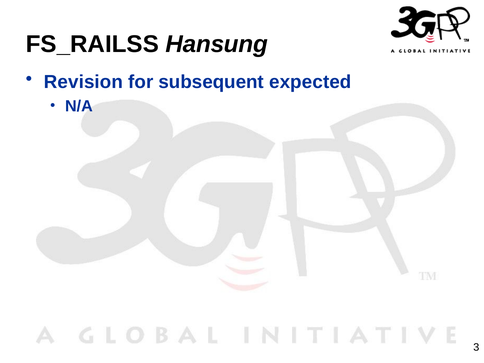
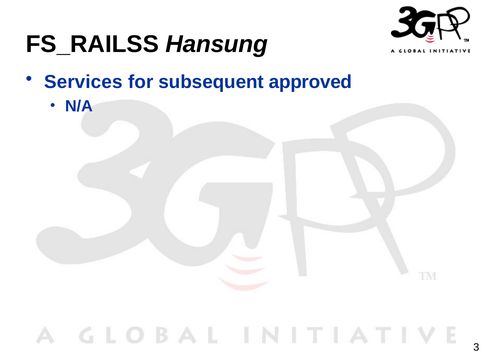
Revision: Revision -> Services
expected: expected -> approved
